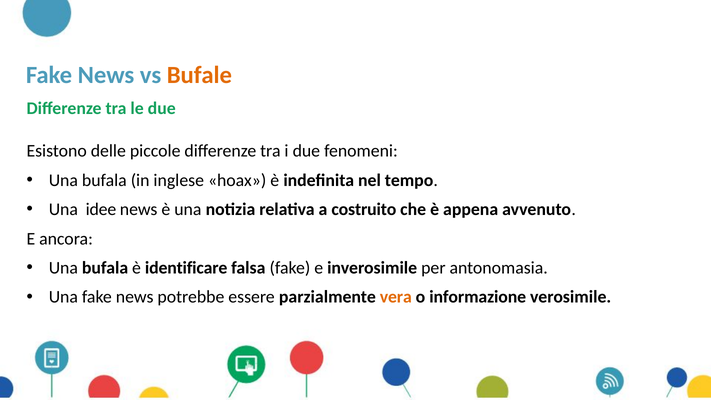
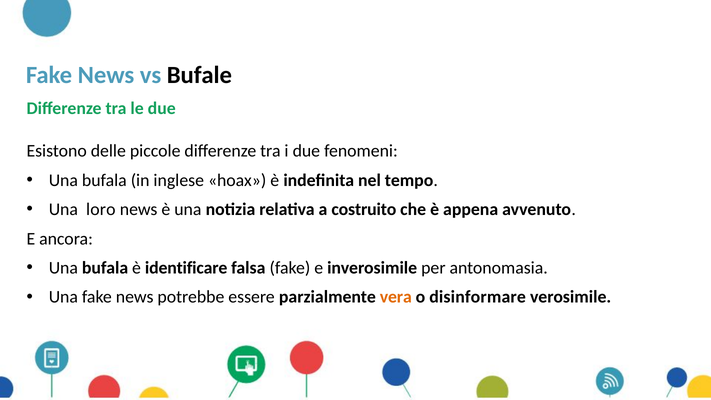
Bufale colour: orange -> black
idee: idee -> loro
informazione: informazione -> disinformare
